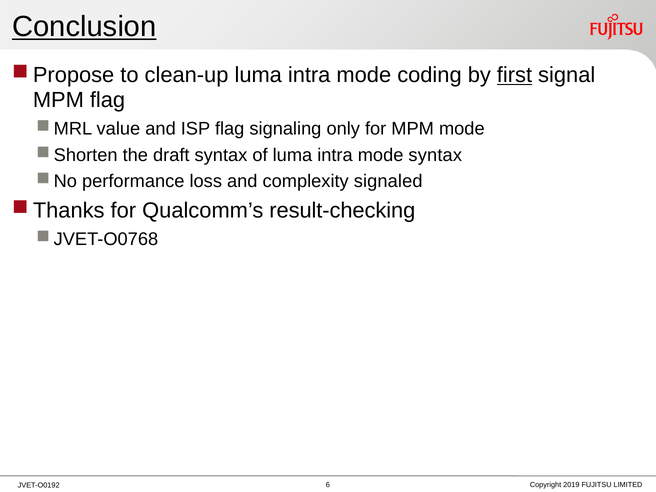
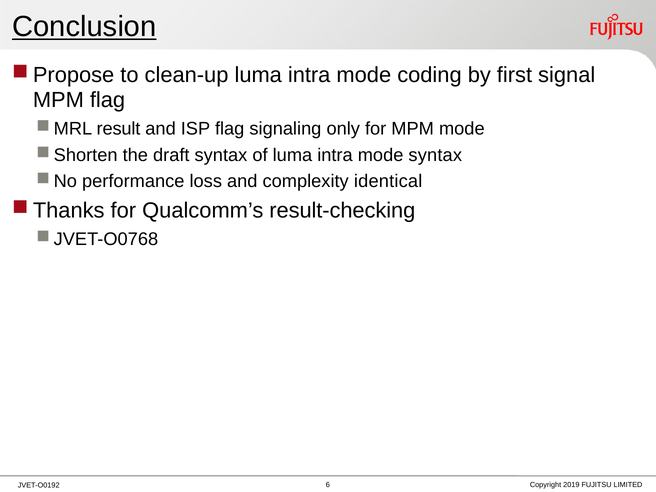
first underline: present -> none
value: value -> result
signaled: signaled -> identical
